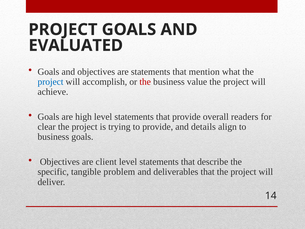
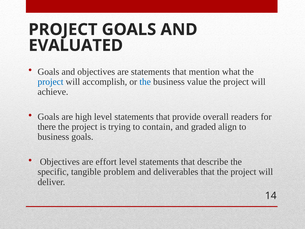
the at (145, 82) colour: red -> blue
clear: clear -> there
to provide: provide -> contain
details: details -> graded
client: client -> effort
